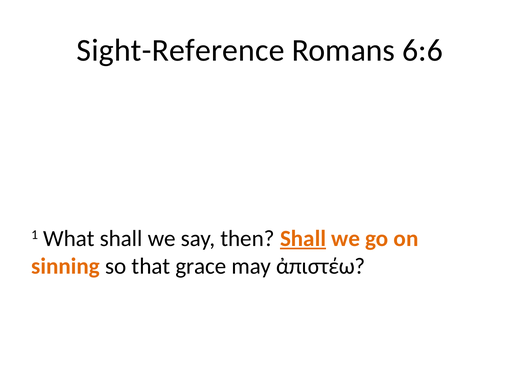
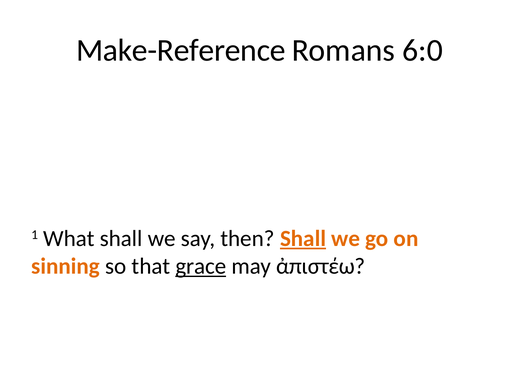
Sight-Reference: Sight-Reference -> Make-Reference
6:6: 6:6 -> 6:0
grace underline: none -> present
